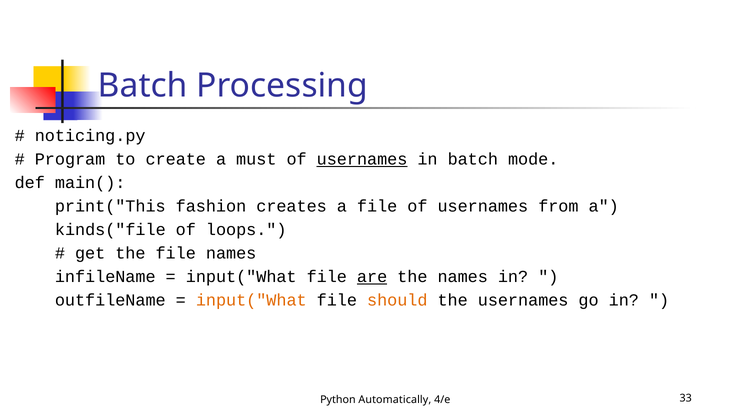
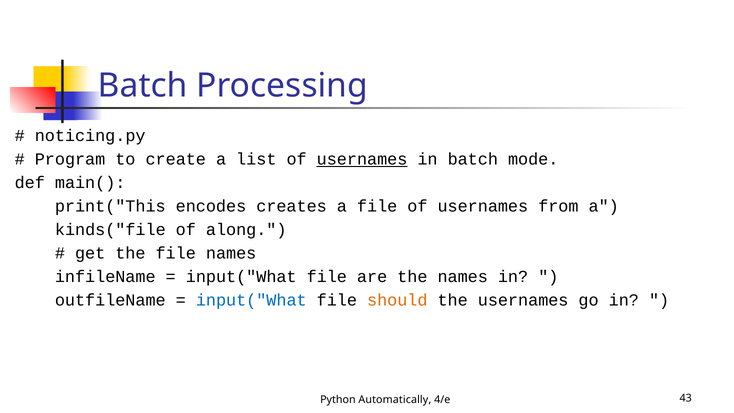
must: must -> list
fashion: fashion -> encodes
loops: loops -> along
are underline: present -> none
input("What at (251, 300) colour: orange -> blue
33: 33 -> 43
